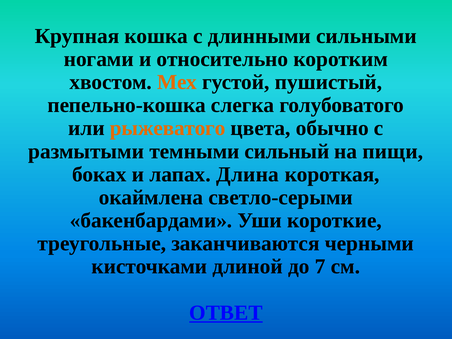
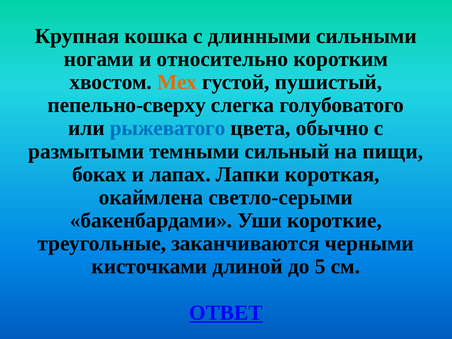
пепельно-кошка: пепельно-кошка -> пепельно-сверху
рыжеватого colour: orange -> blue
Длина: Длина -> Лапки
7: 7 -> 5
